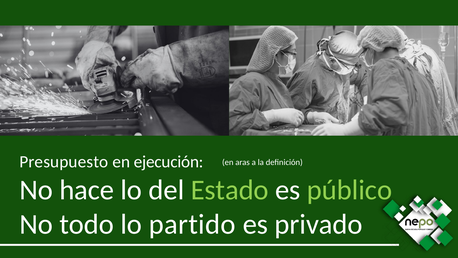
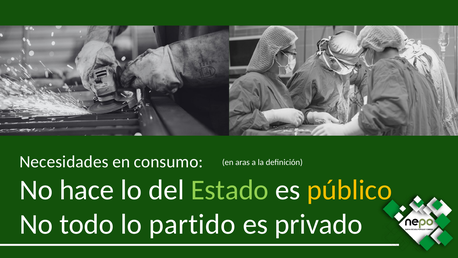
Presupuesto: Presupuesto -> Necesidades
ejecución: ejecución -> consumo
público colour: light green -> yellow
